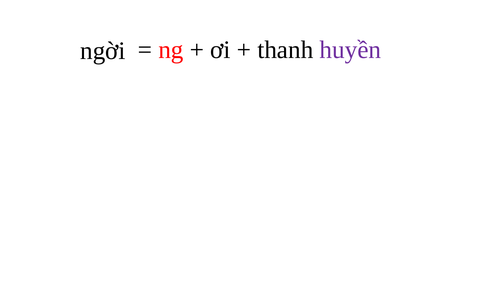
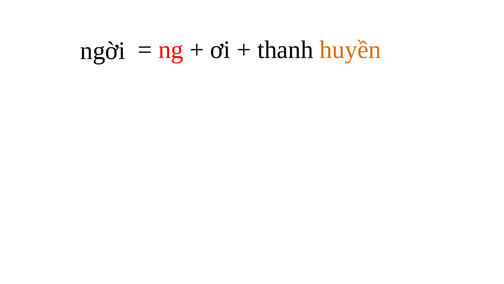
huyền colour: purple -> orange
